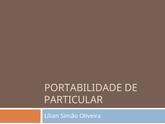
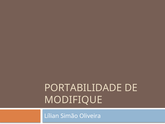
PARTICULAR: PARTICULAR -> MODIFIQUE
